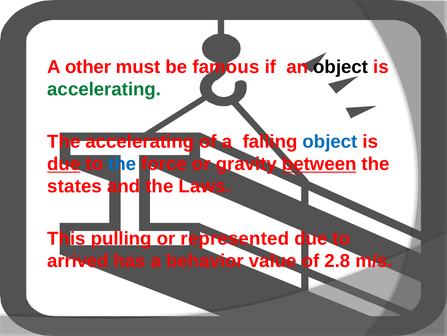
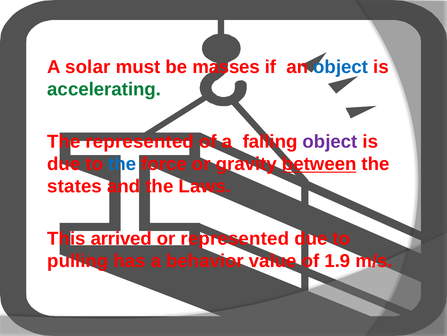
other: other -> solar
famous: famous -> masses
object at (341, 67) colour: black -> blue
The accelerating: accelerating -> represented
object at (330, 141) colour: blue -> purple
due at (64, 164) underline: present -> none
pulling: pulling -> arrived
arrived: arrived -> pulling
2.8: 2.8 -> 1.9
